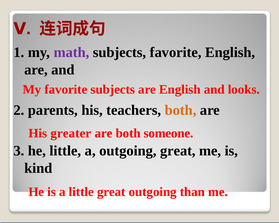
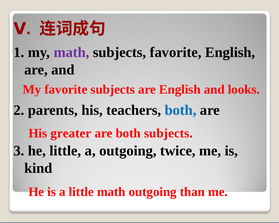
both at (181, 110) colour: orange -> blue
both someone: someone -> subjects
outgoing great: great -> twice
little great: great -> math
